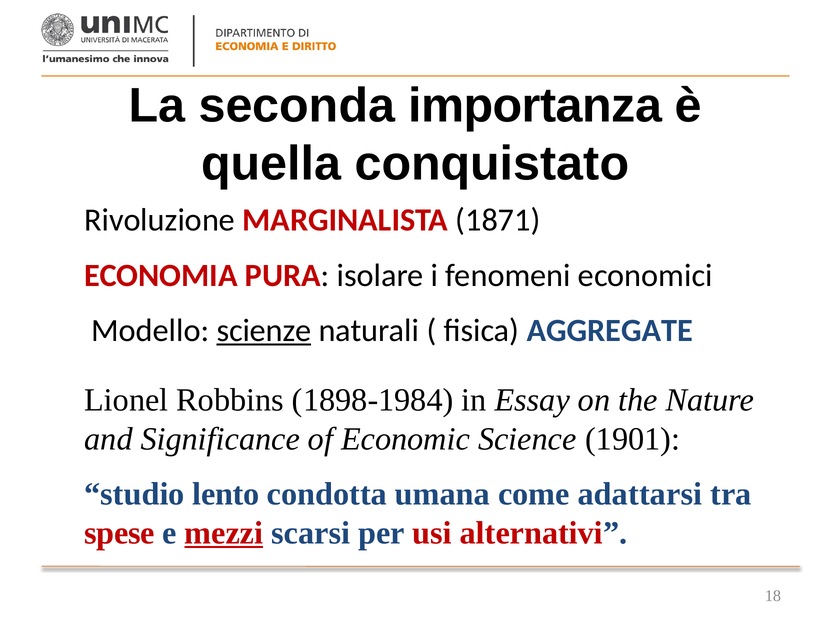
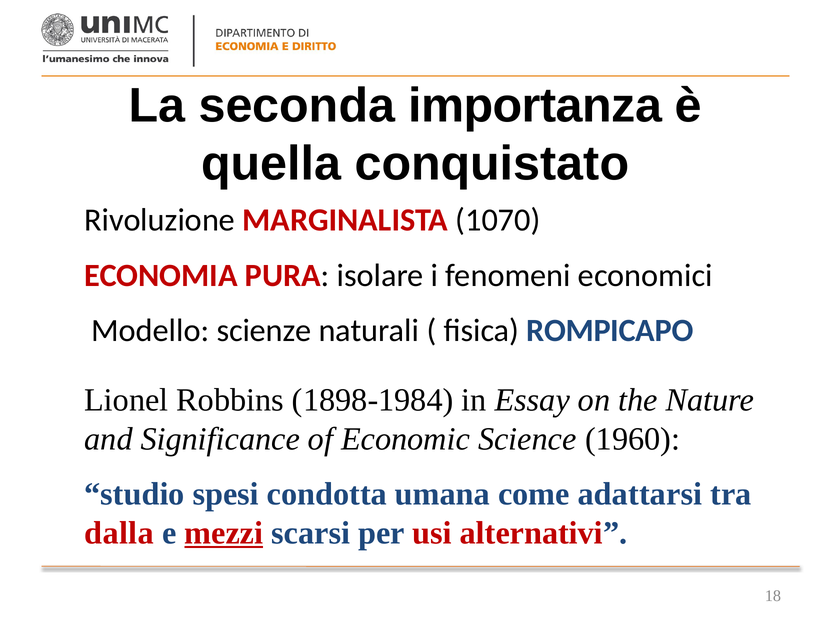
1871: 1871 -> 1070
scienze underline: present -> none
AGGREGATE: AGGREGATE -> ROMPICAPO
1901: 1901 -> 1960
lento: lento -> spesi
spese: spese -> dalla
